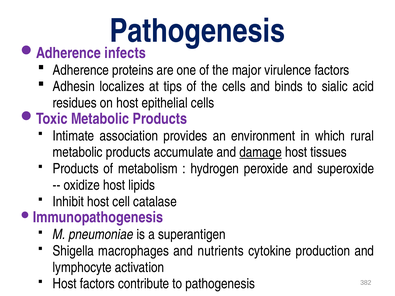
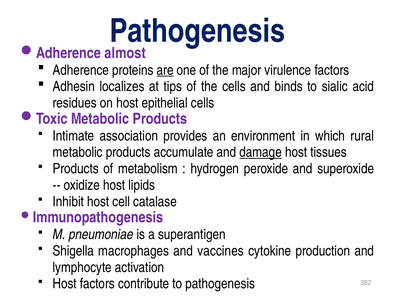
infects: infects -> almost
are underline: none -> present
nutrients: nutrients -> vaccines
